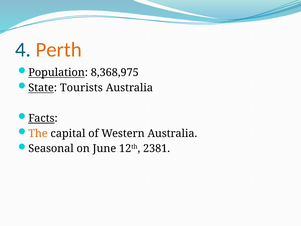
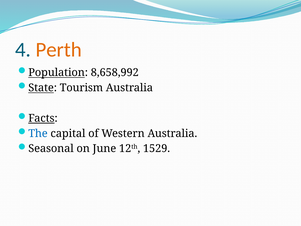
8,368,975: 8,368,975 -> 8,658,992
Tourists: Tourists -> Tourism
The colour: orange -> blue
2381: 2381 -> 1529
